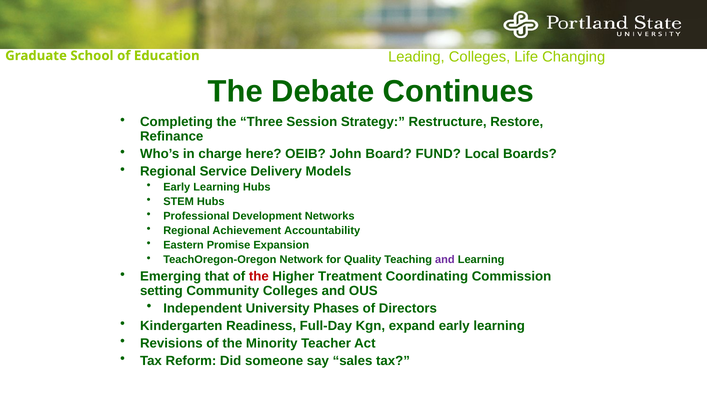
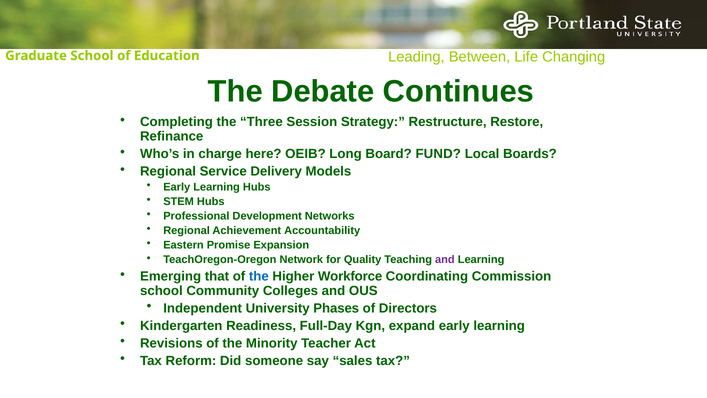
Colleges at (480, 57): Colleges -> Between
John: John -> Long
the at (259, 276) colour: red -> blue
Treatment: Treatment -> Workforce
setting at (161, 291): setting -> school
